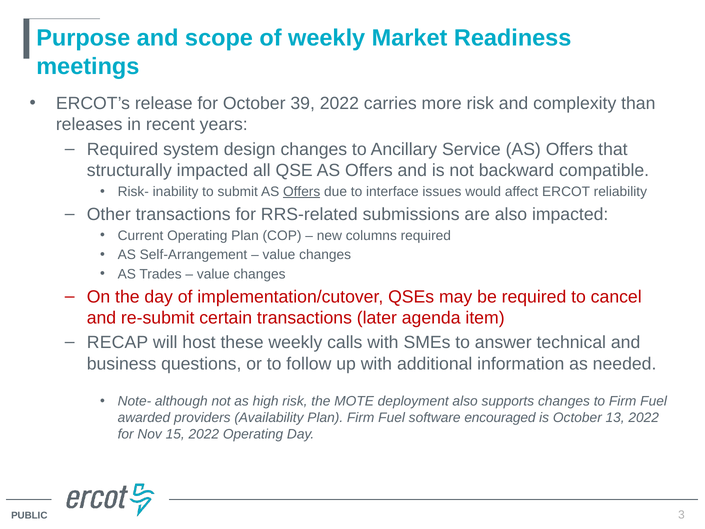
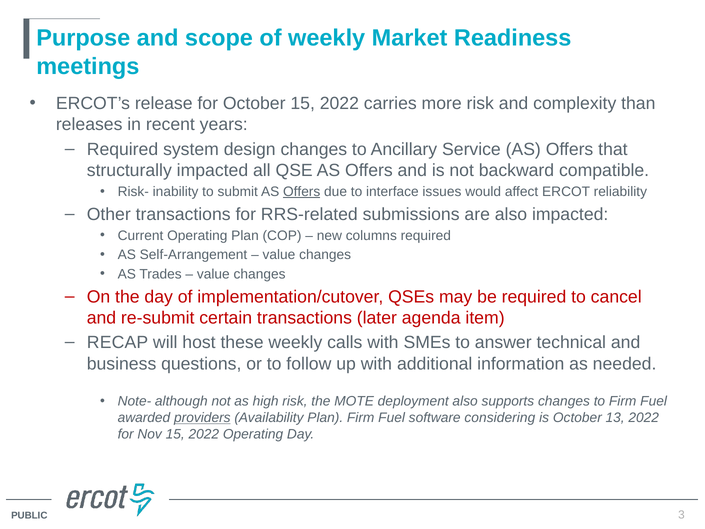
October 39: 39 -> 15
providers underline: none -> present
encouraged: encouraged -> considering
